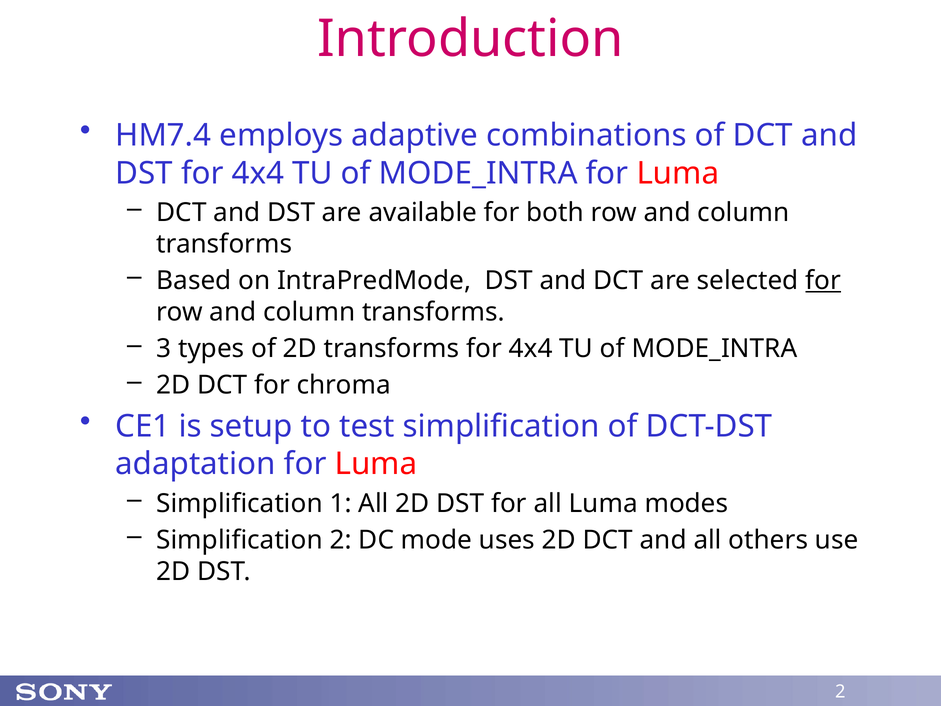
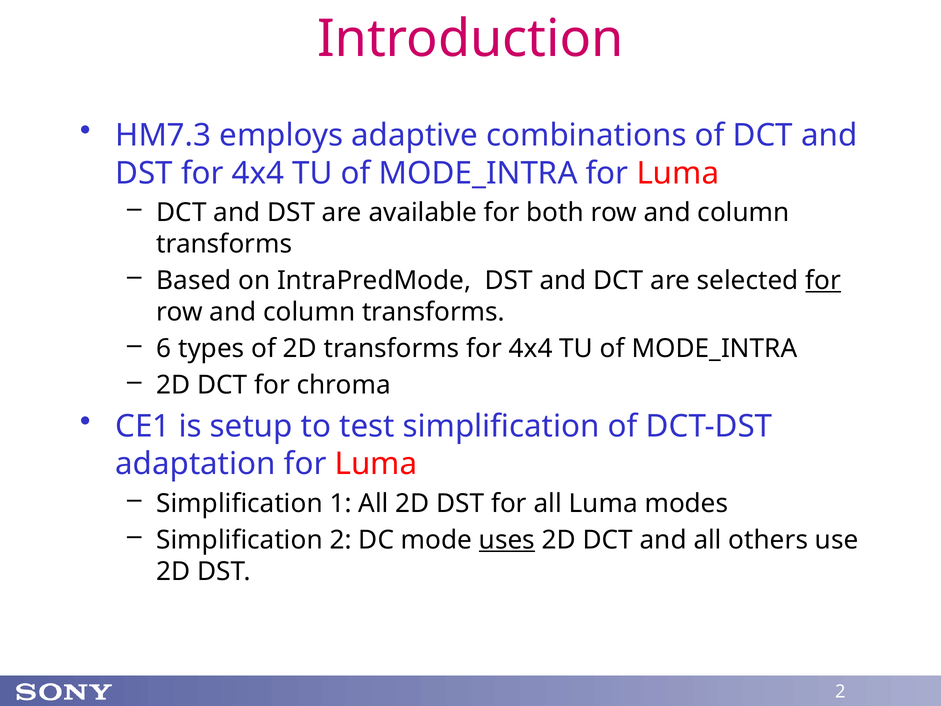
HM7.4: HM7.4 -> HM7.3
3: 3 -> 6
uses underline: none -> present
